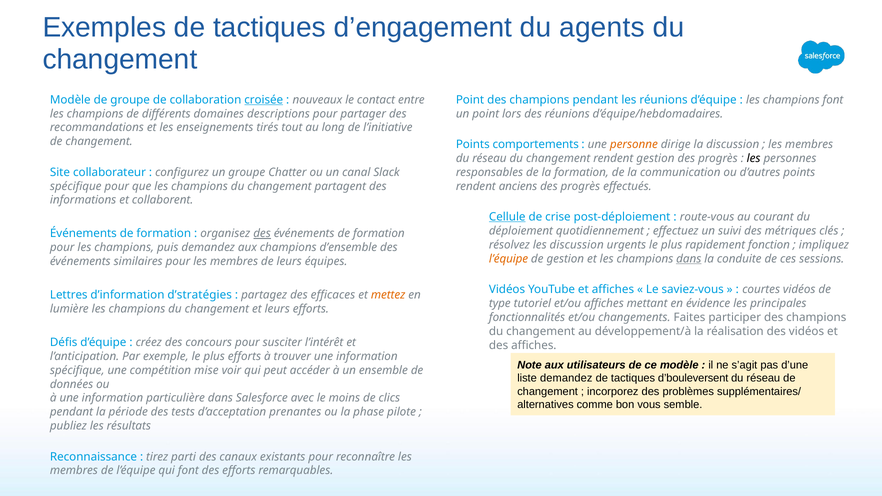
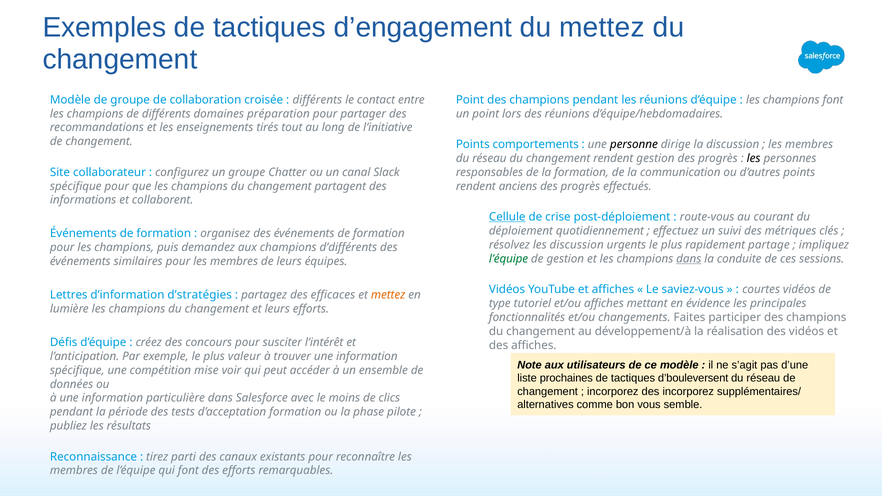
du agents: agents -> mettez
croisée underline: present -> none
nouveaux at (317, 100): nouveaux -> différents
descriptions: descriptions -> préparation
personne colour: orange -> black
des at (262, 234) underline: present -> none
fonction: fonction -> partage
d’ensemble: d’ensemble -> d’différents
l’équipe at (509, 259) colour: orange -> green
plus efforts: efforts -> valeur
liste demandez: demandez -> prochaines
des problèmes: problèmes -> incorporez
d’acceptation prenantes: prenantes -> formation
